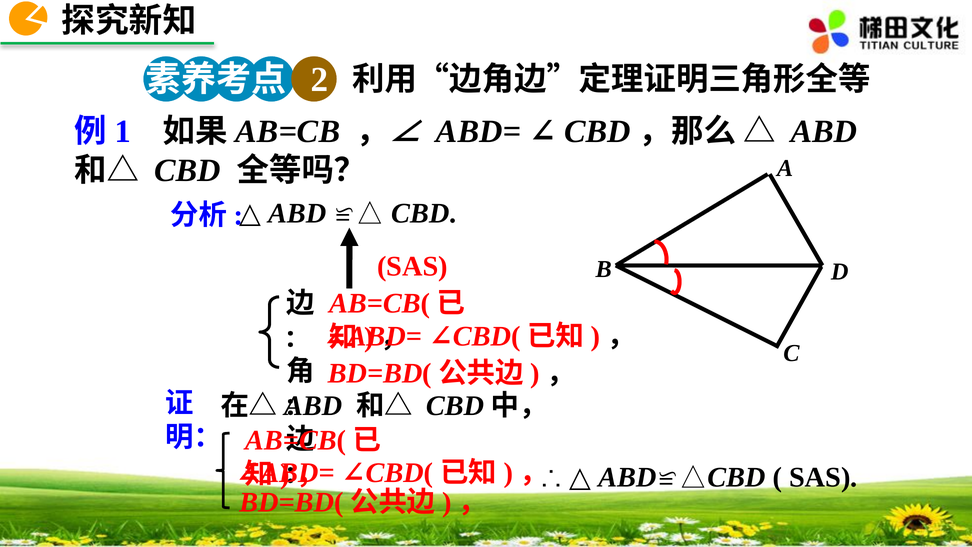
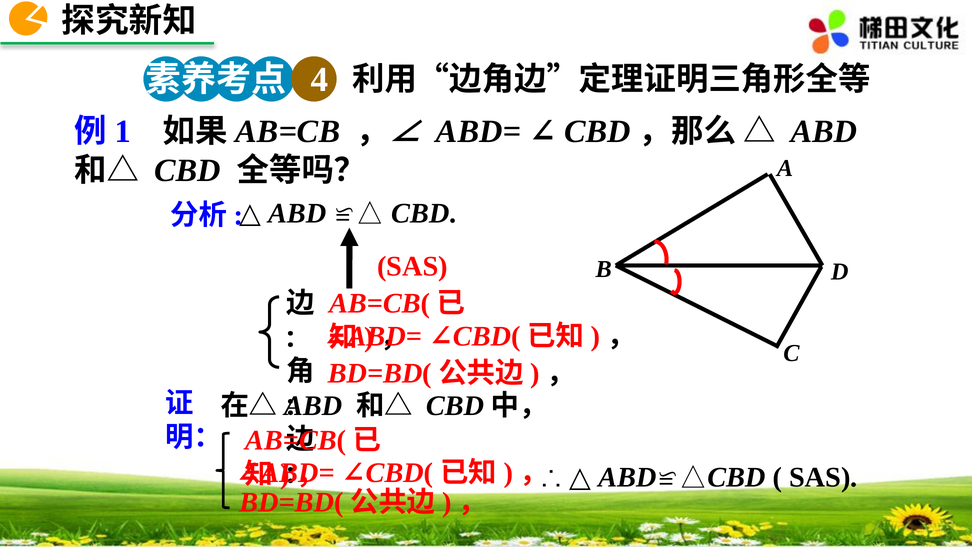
2: 2 -> 4
